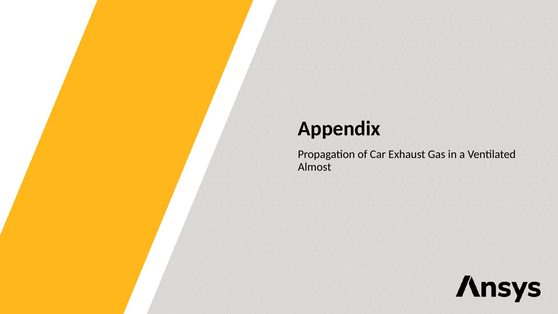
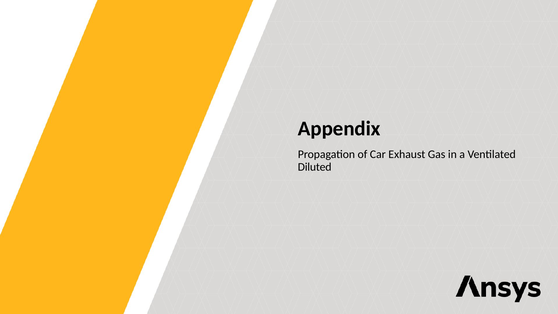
Almost: Almost -> Diluted
